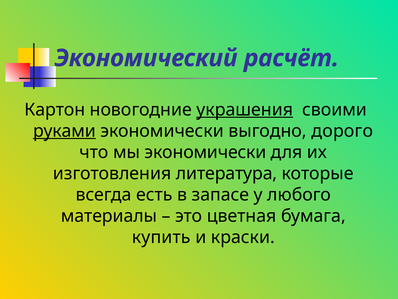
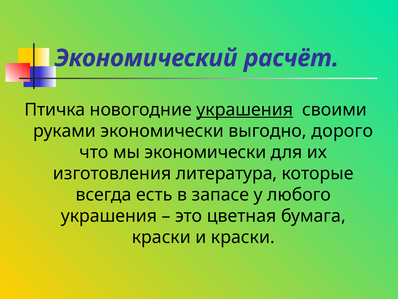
Картон: Картон -> Птичка
руками underline: present -> none
материалы at (109, 216): материалы -> украшения
купить at (161, 237): купить -> краски
